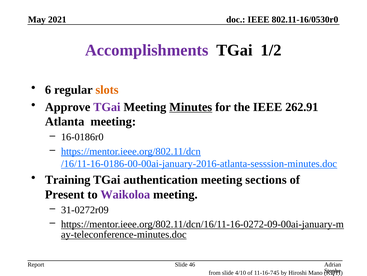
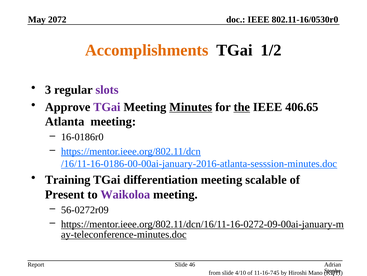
2021: 2021 -> 2072
Accomplishments colour: purple -> orange
6: 6 -> 3
slots colour: orange -> purple
the underline: none -> present
262.91: 262.91 -> 406.65
authentication: authentication -> differentiation
sections: sections -> scalable
31-0272r09: 31-0272r09 -> 56-0272r09
